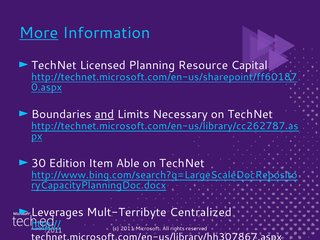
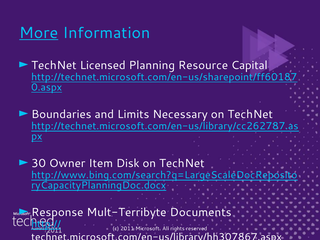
and underline: present -> none
Edition: Edition -> Owner
Able: Able -> Disk
Leverages: Leverages -> Response
Centralized: Centralized -> Documents
